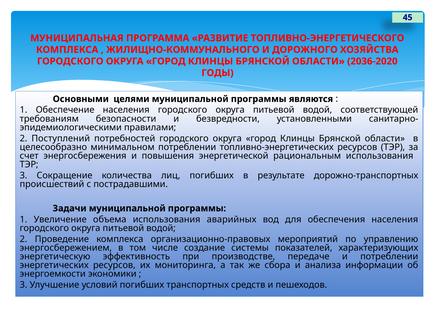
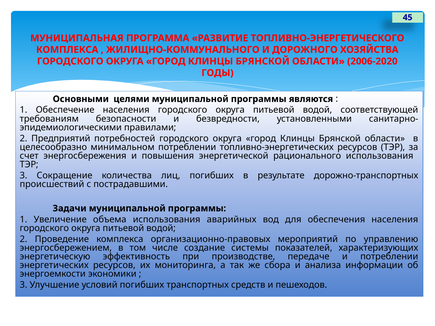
2036-2020: 2036-2020 -> 2006-2020
Поступлений: Поступлений -> Предприятий
рациональным: рациональным -> рационального
